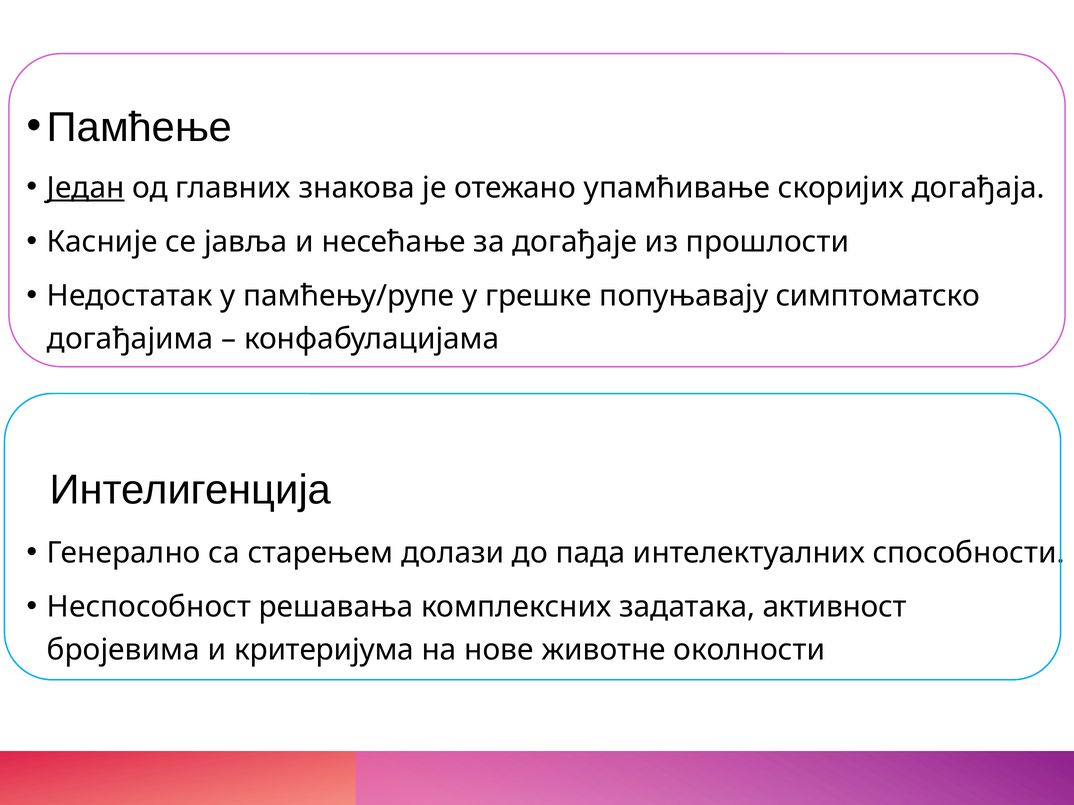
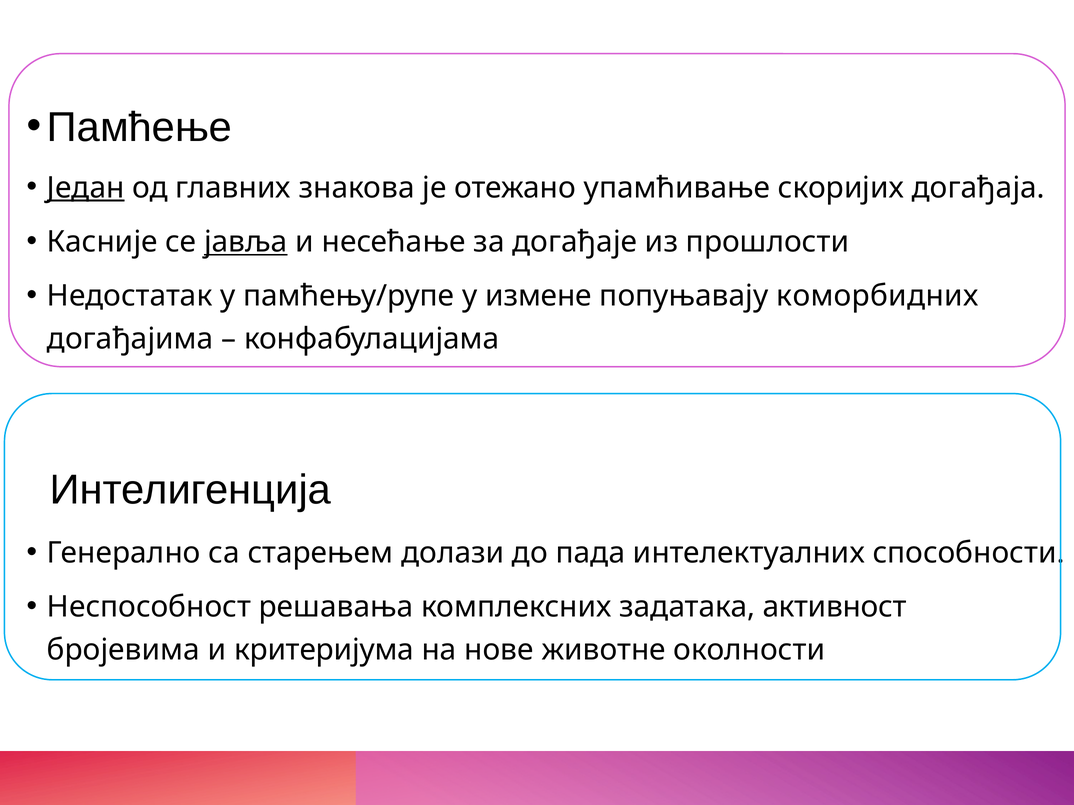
јавља underline: none -> present
грешке: грешке -> измене
симптоматско: симптоматско -> коморбидних
